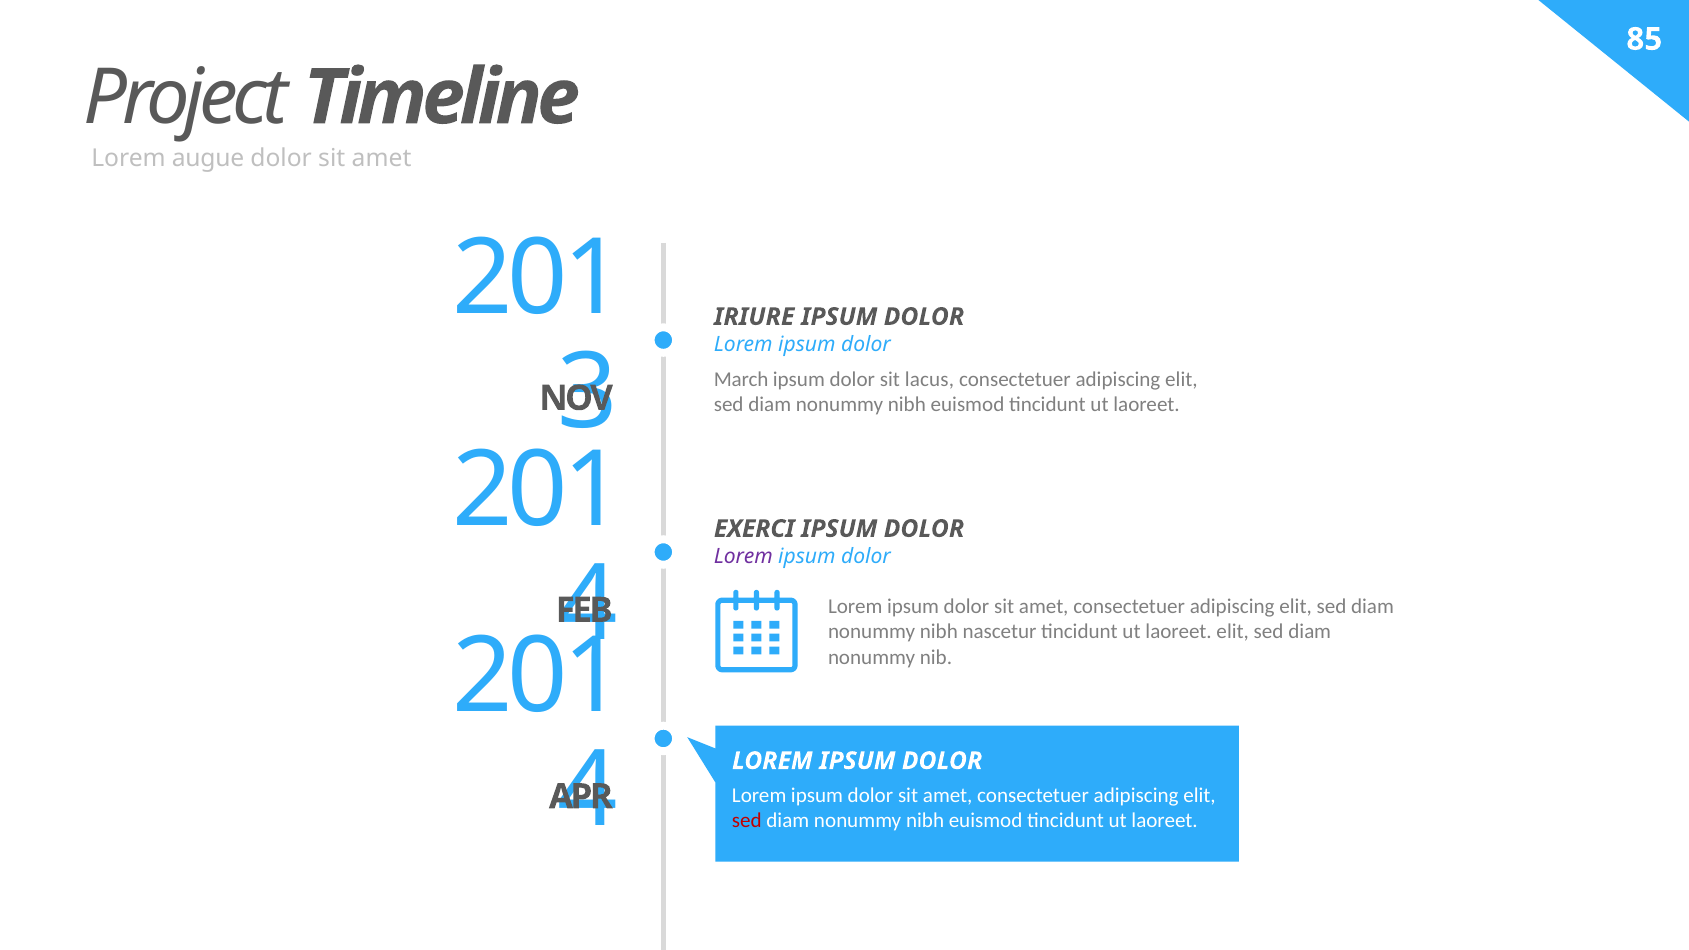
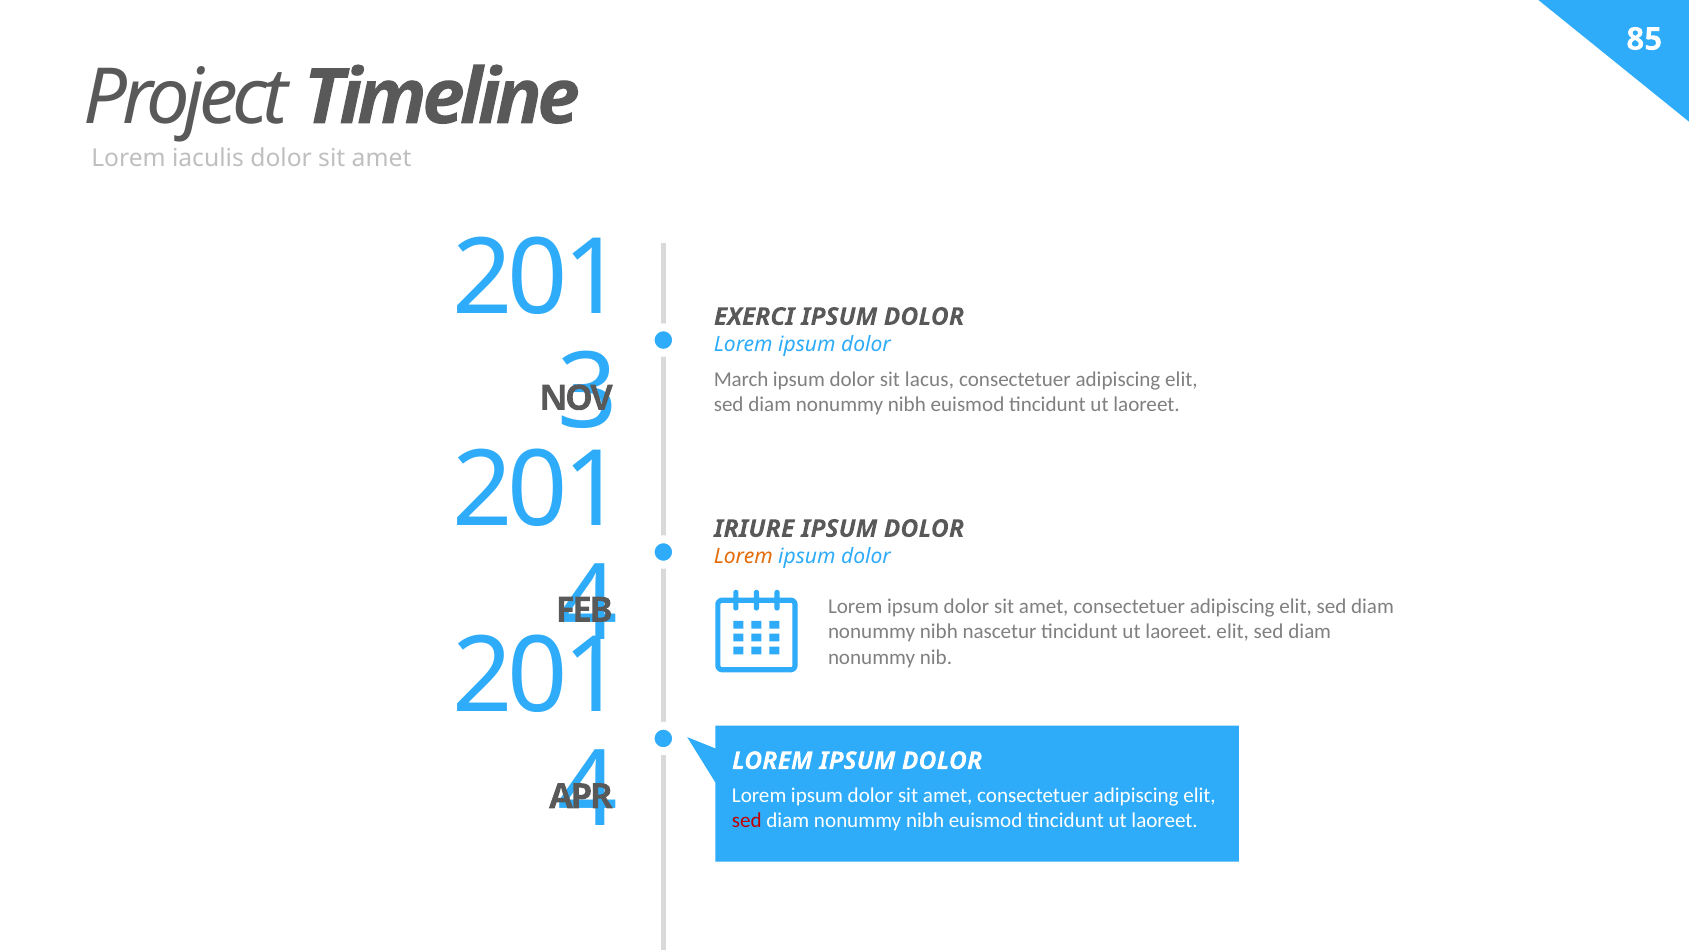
augue: augue -> iaculis
IRIURE: IRIURE -> EXERCI
EXERCI: EXERCI -> IRIURE
Lorem at (743, 557) colour: purple -> orange
